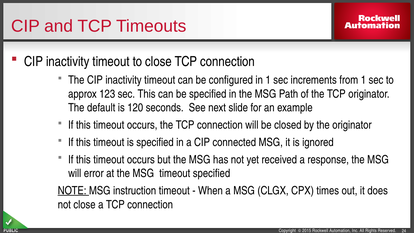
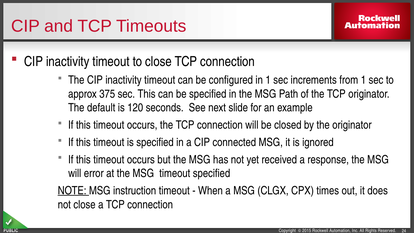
123: 123 -> 375
